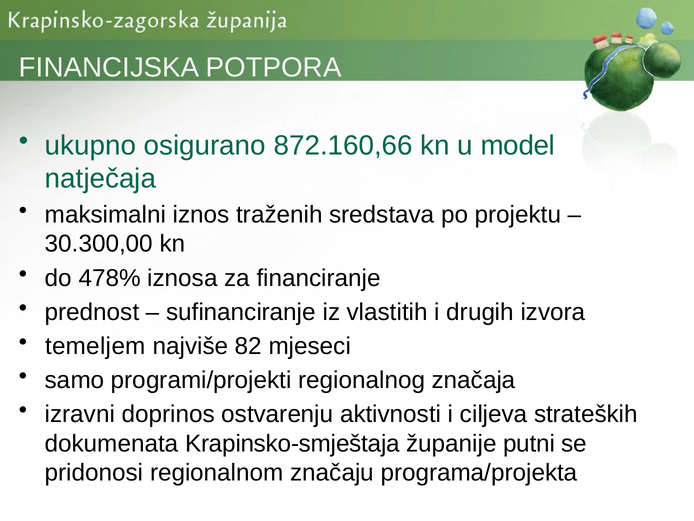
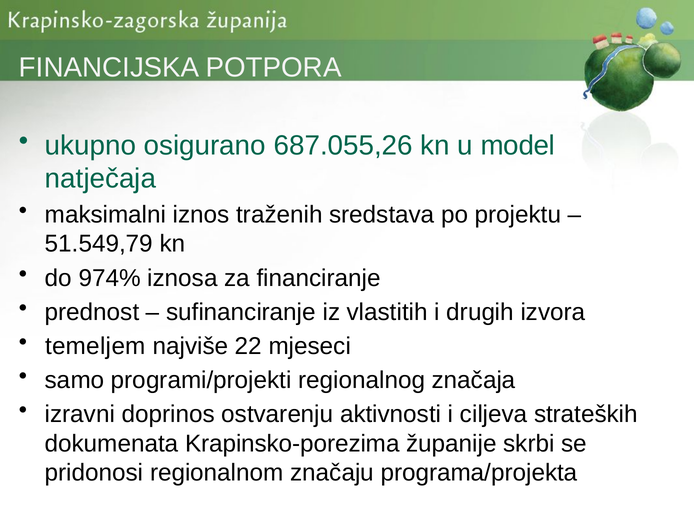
872.160,66: 872.160,66 -> 687.055,26
30.300,00: 30.300,00 -> 51.549,79
478%: 478% -> 974%
82: 82 -> 22
Krapinsko-smještaja: Krapinsko-smještaja -> Krapinsko-porezima
putni: putni -> skrbi
